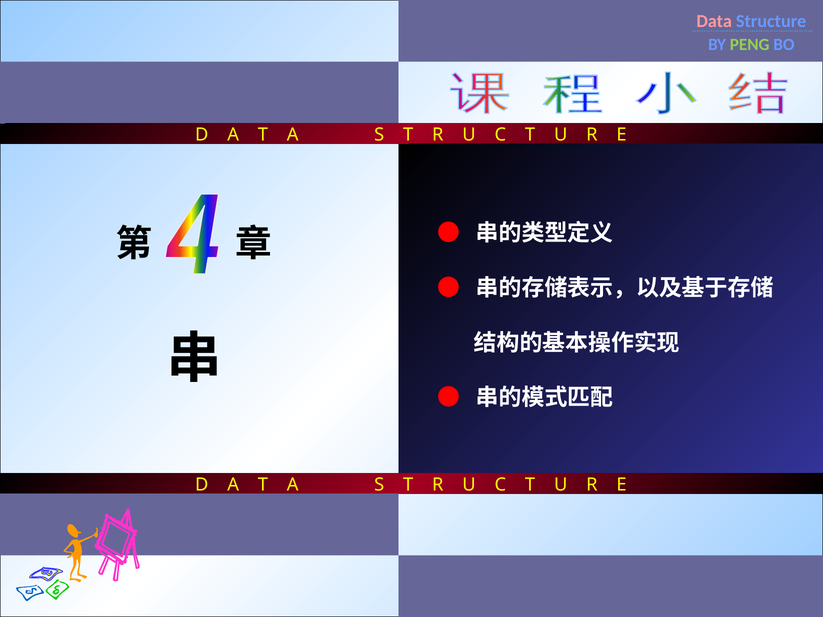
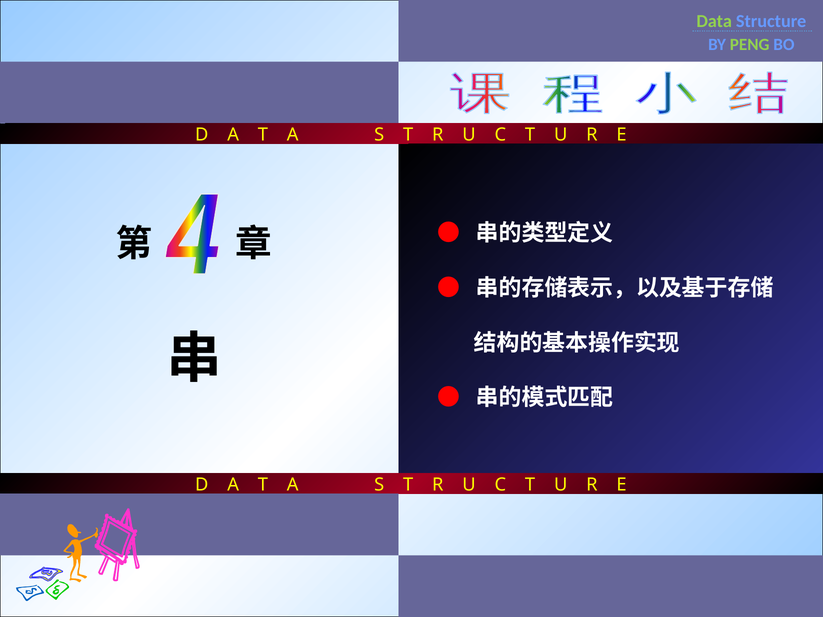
Data colour: pink -> light green
